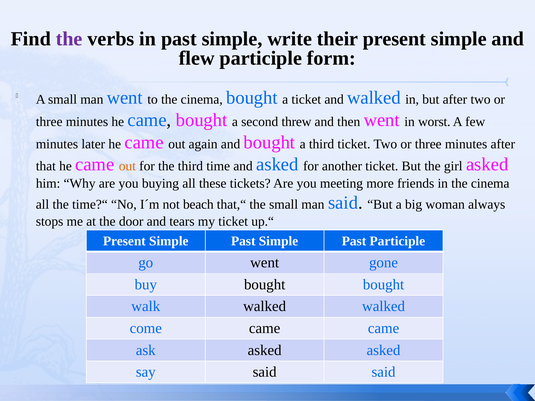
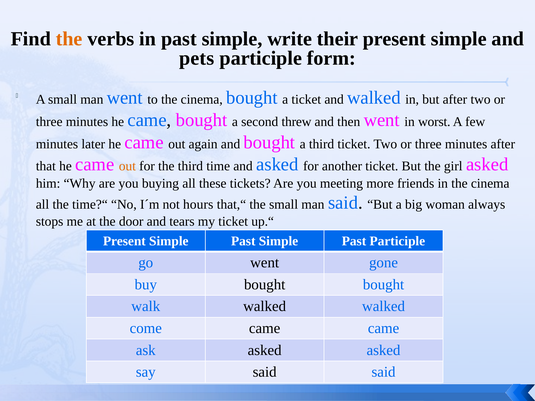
the at (69, 39) colour: purple -> orange
flew: flew -> pets
beach: beach -> hours
